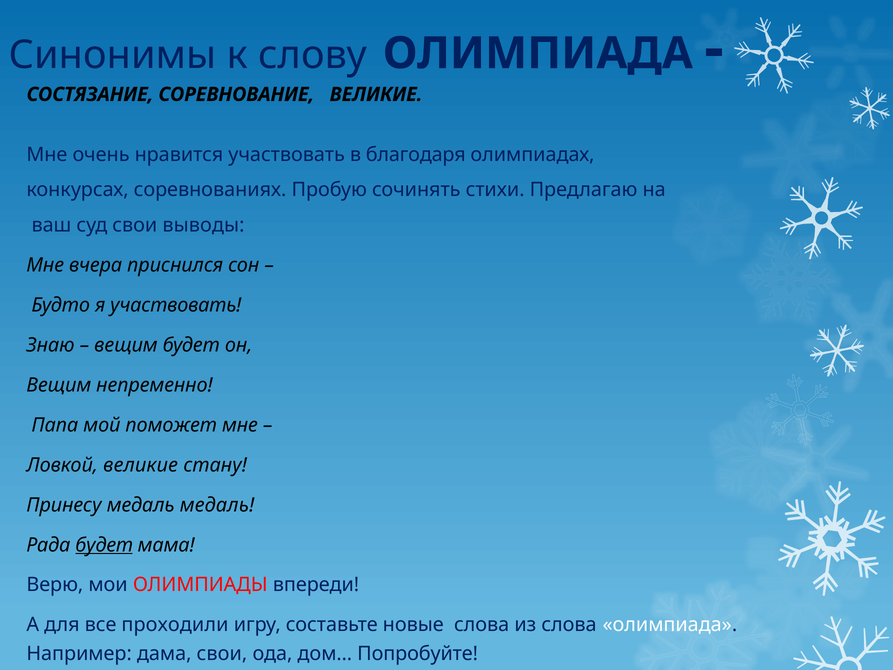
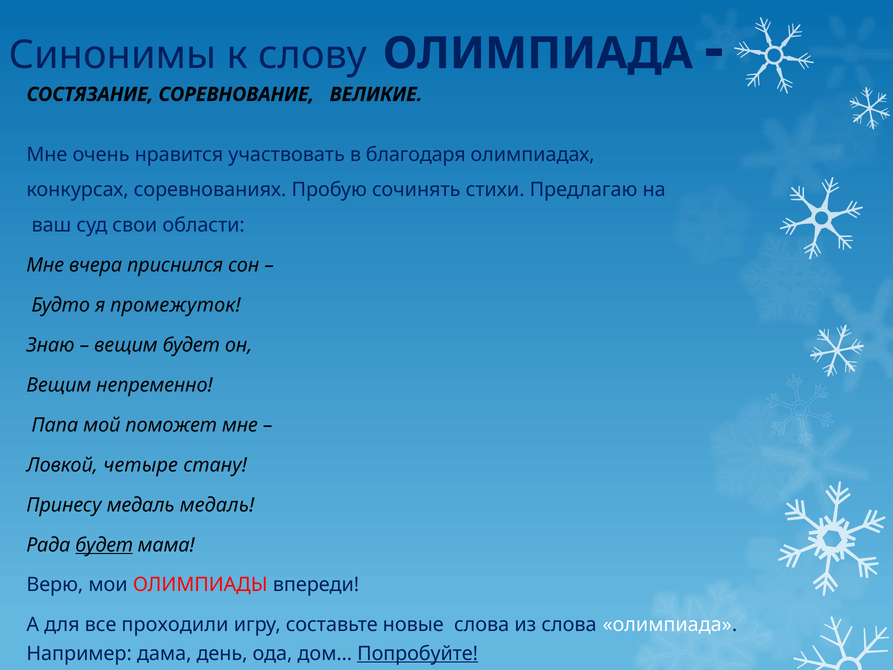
выводы: выводы -> области
я участвовать: участвовать -> промежуток
Ловкой великие: великие -> четыре
дама свои: свои -> день
Попробуйте underline: none -> present
